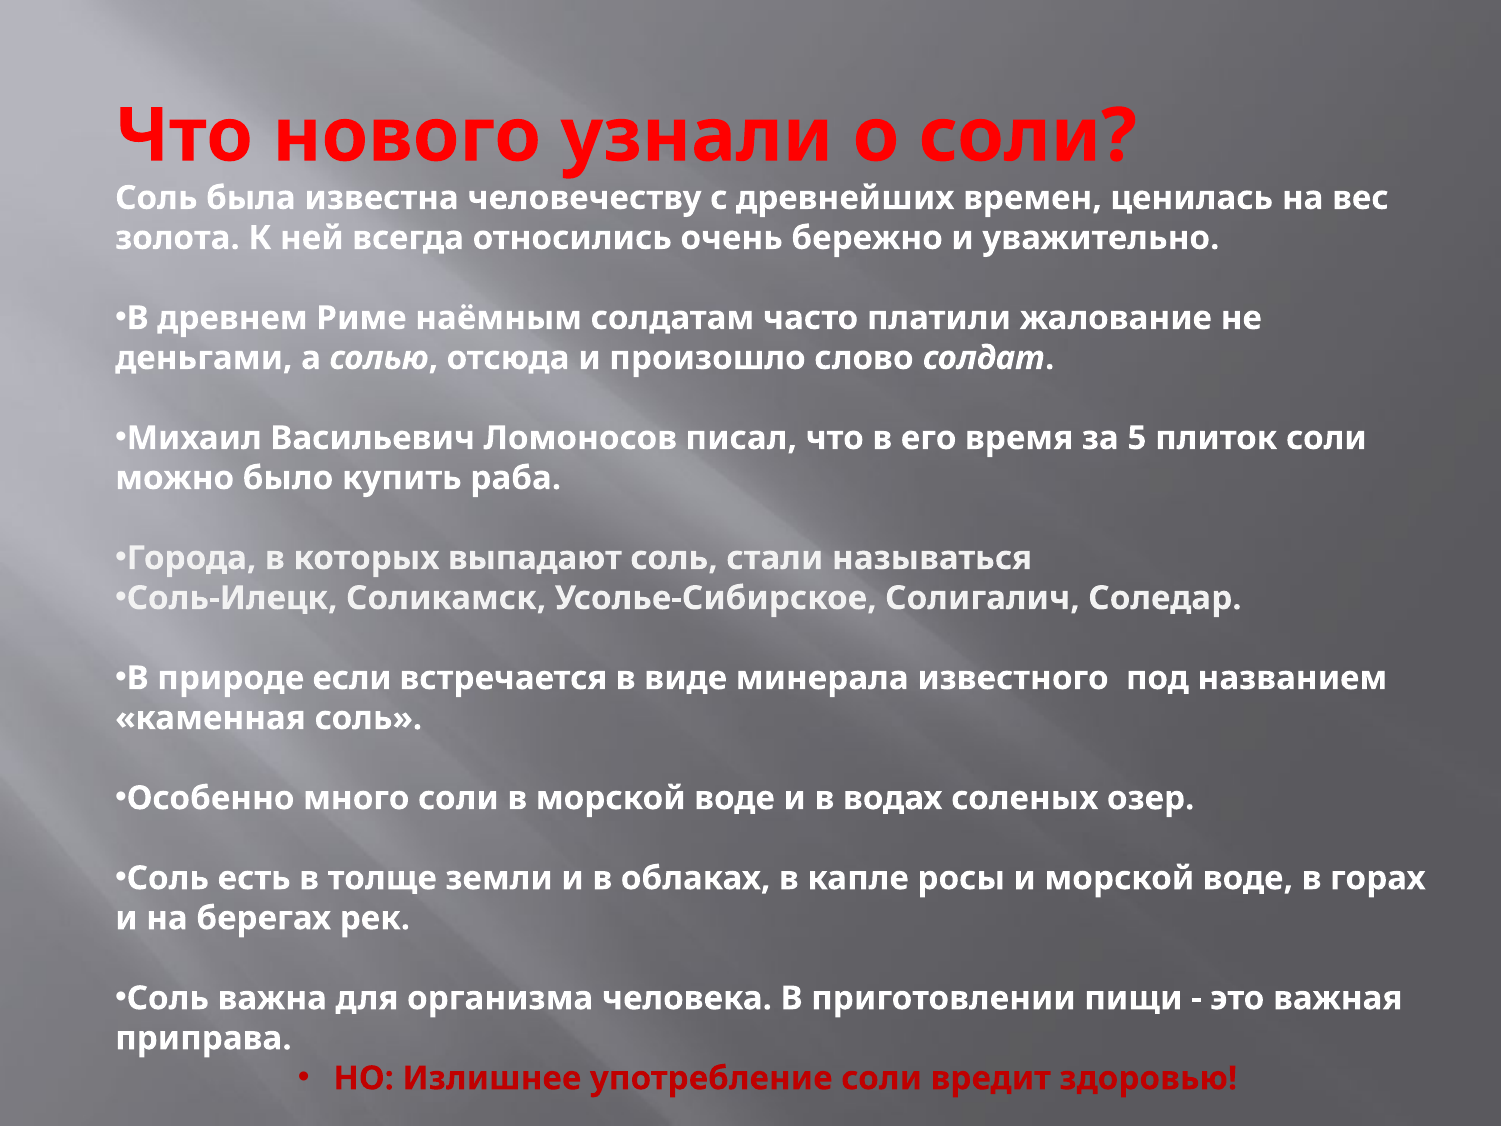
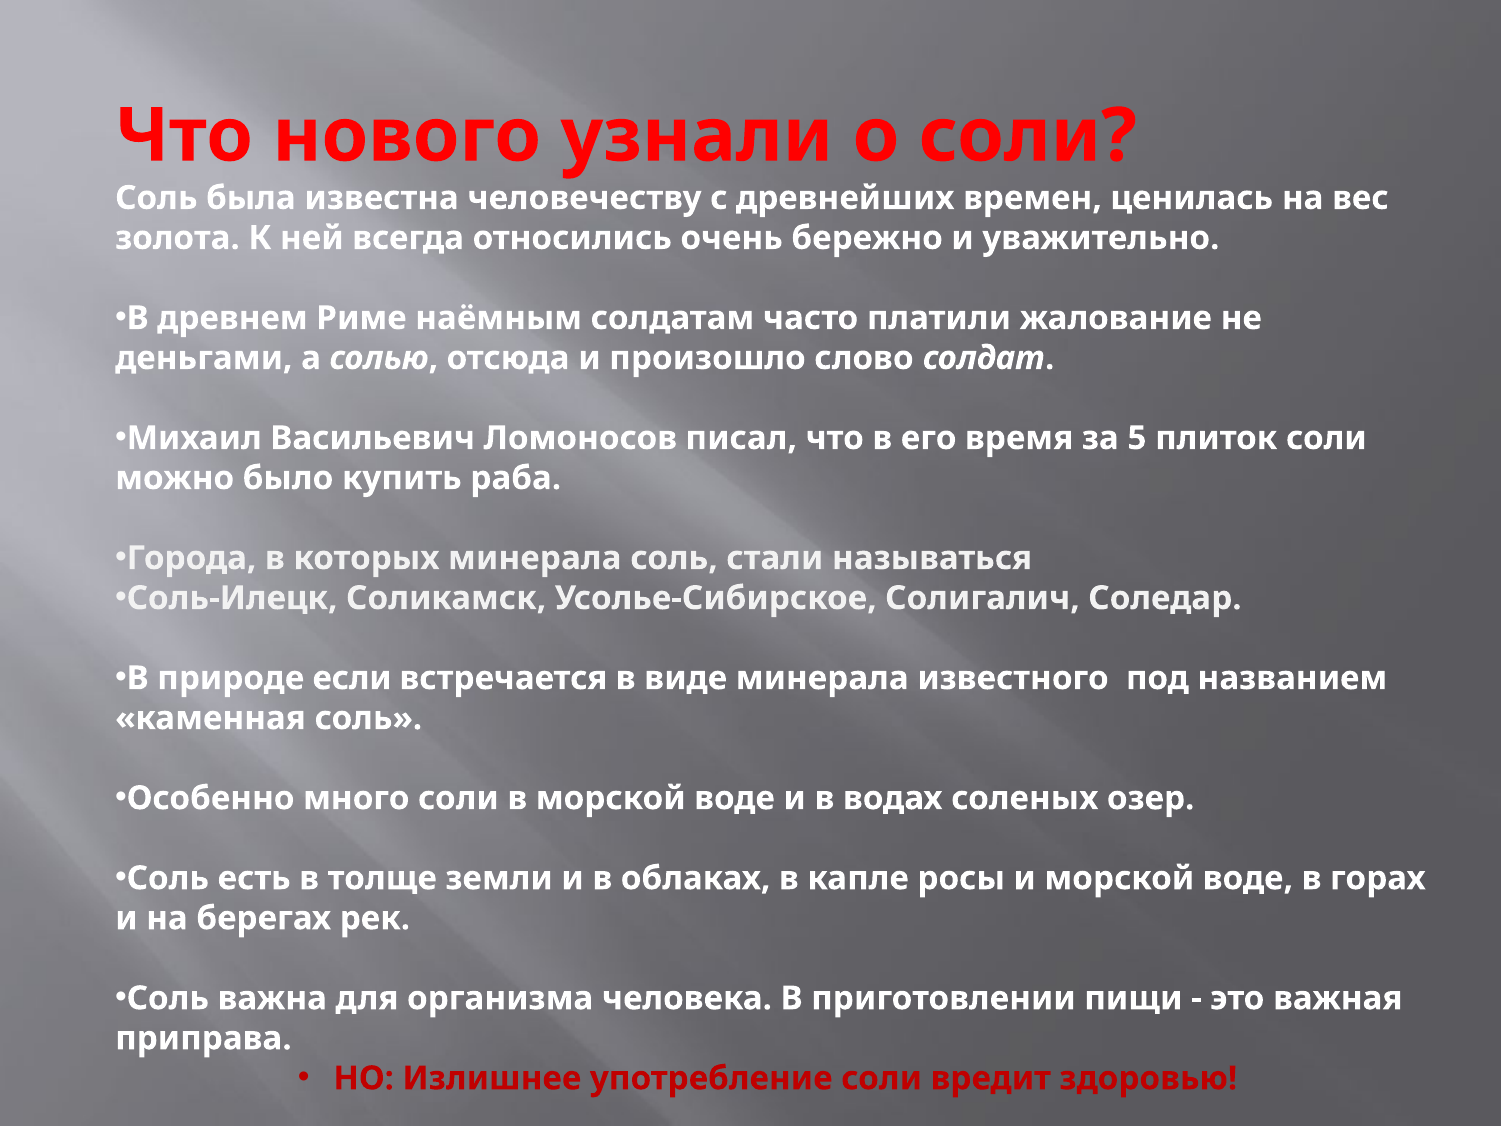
которых выпадают: выпадают -> минерала
